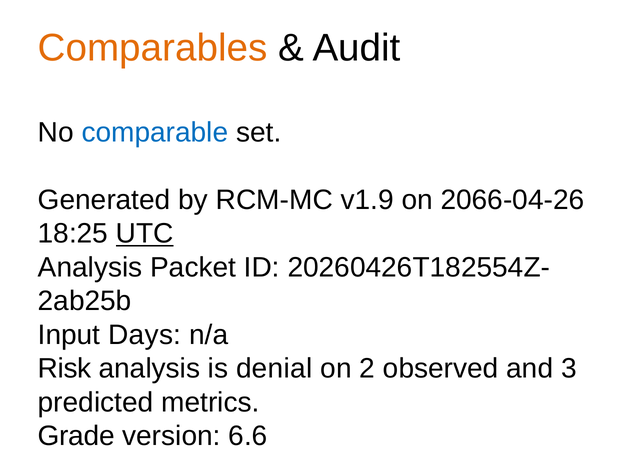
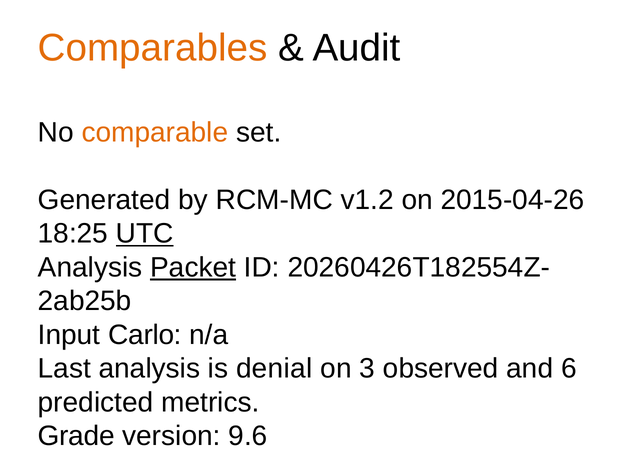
comparable colour: blue -> orange
v1.9: v1.9 -> v1.2
2066-04-26: 2066-04-26 -> 2015-04-26
Packet underline: none -> present
Days: Days -> Carlo
Risk: Risk -> Last
2: 2 -> 3
3: 3 -> 6
6.6: 6.6 -> 9.6
